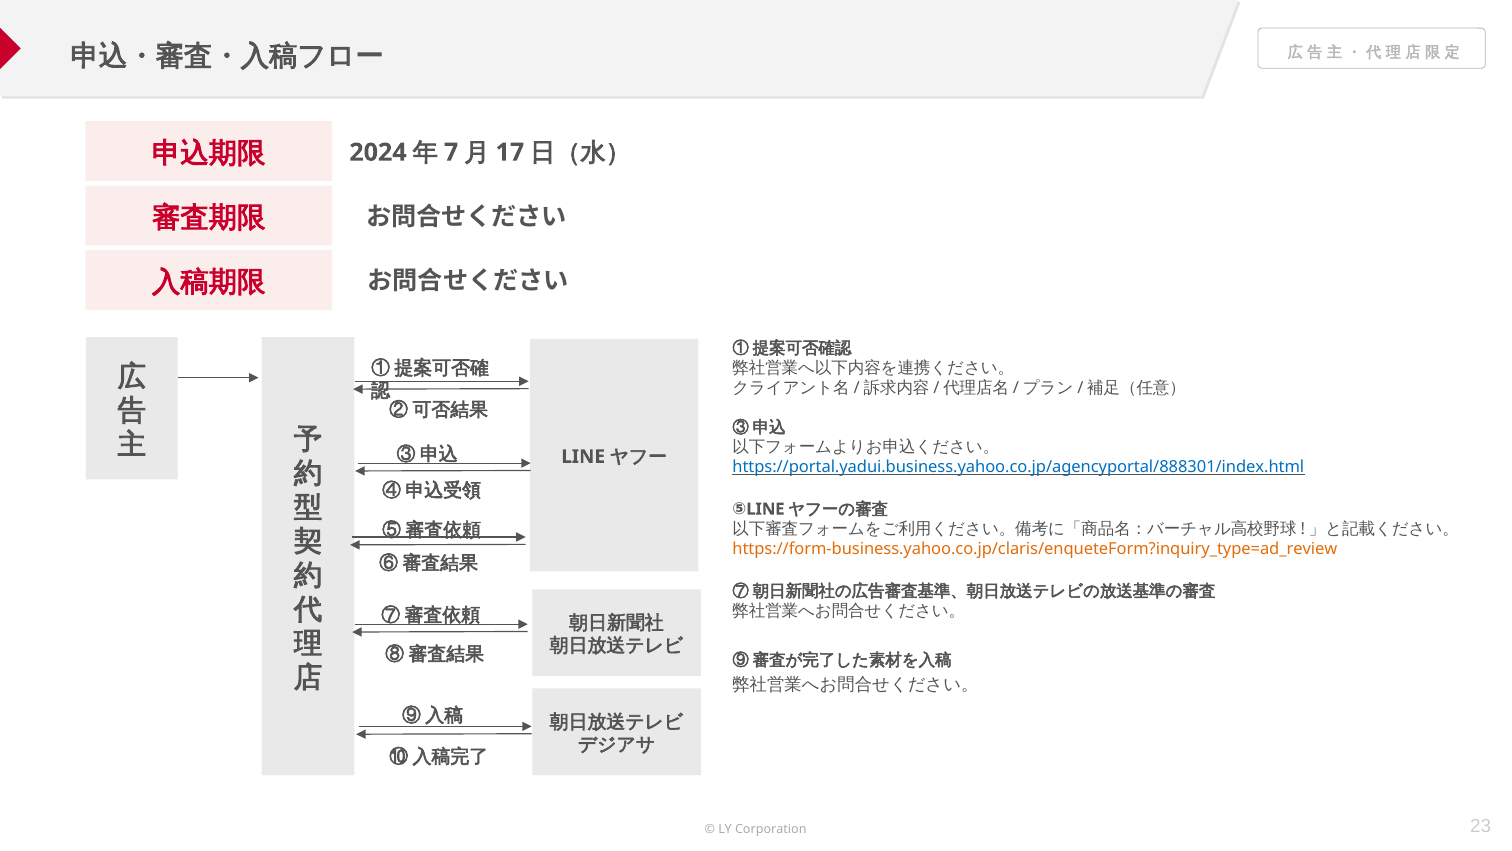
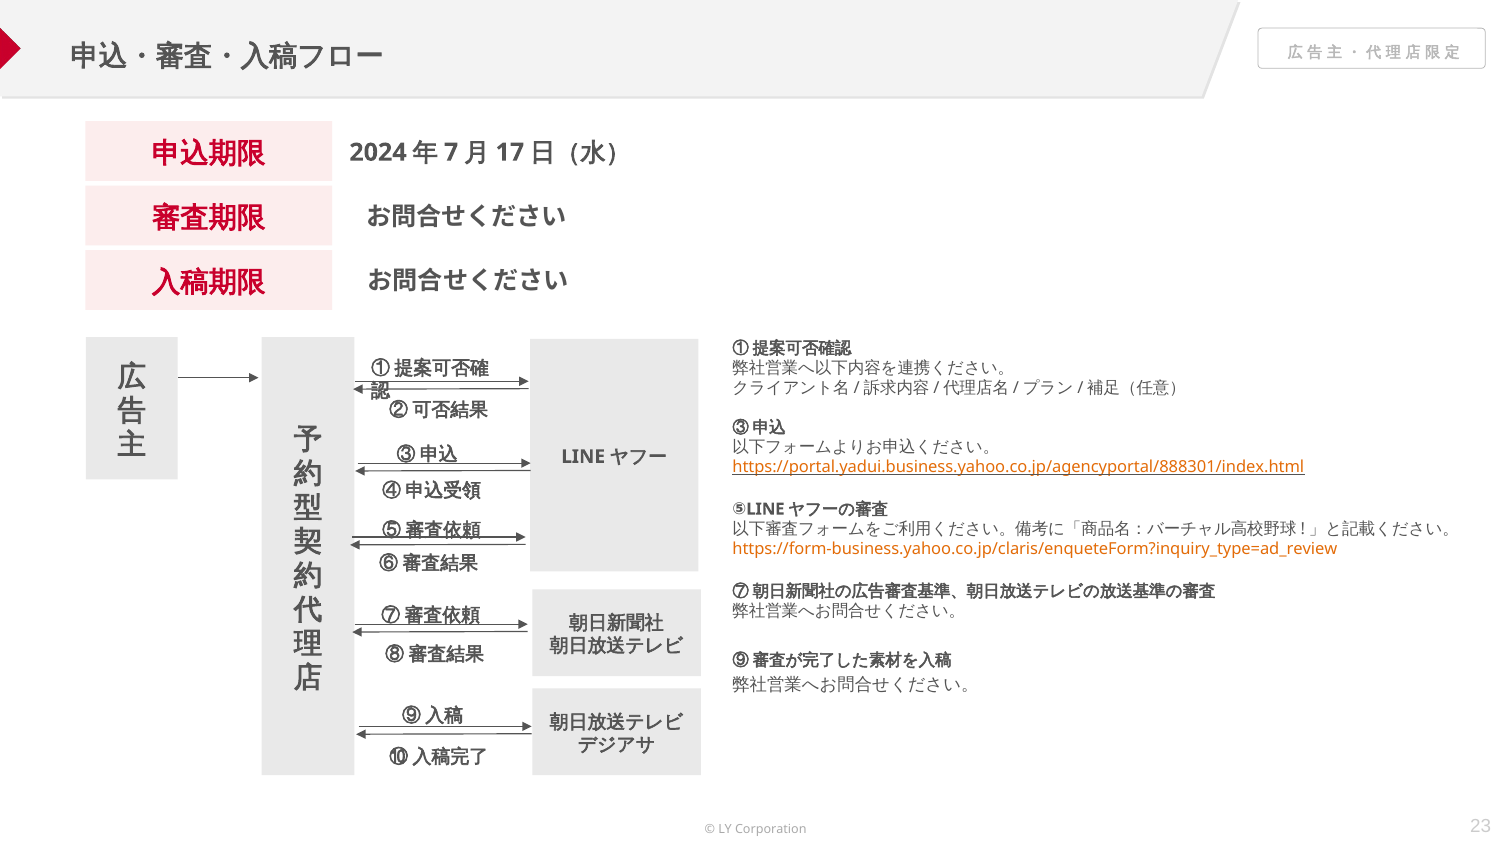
https://portal.yadui.business.yahoo.co.jp/agencyportal/888301/index.html colour: blue -> orange
